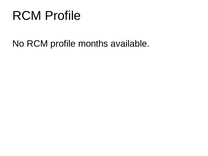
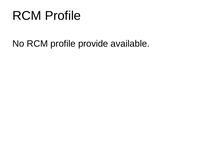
months: months -> provide
